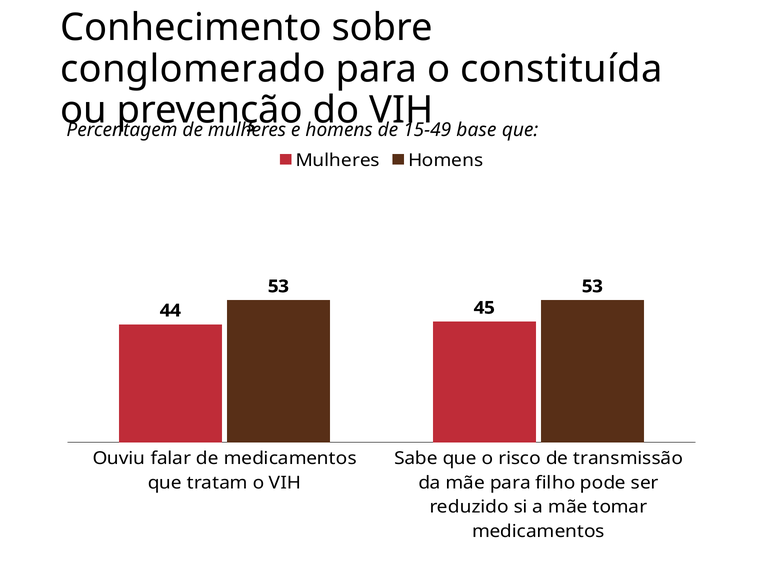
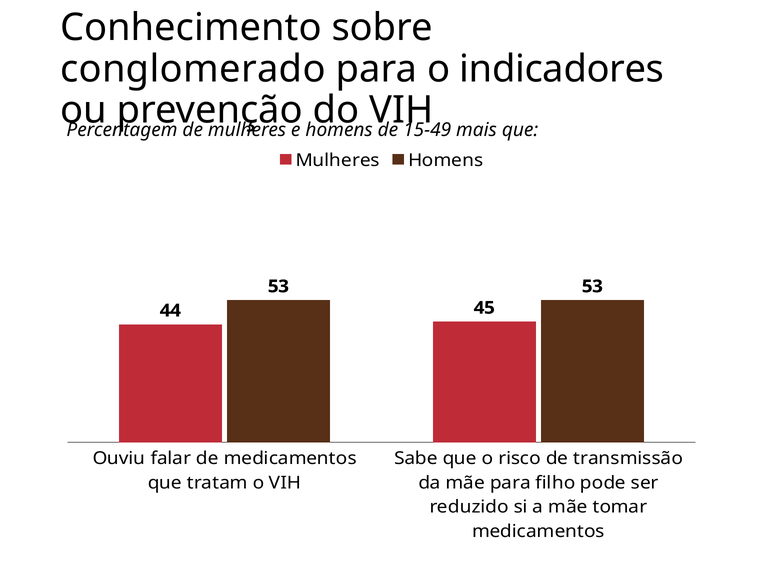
constituída: constituída -> indicadores
base: base -> mais
